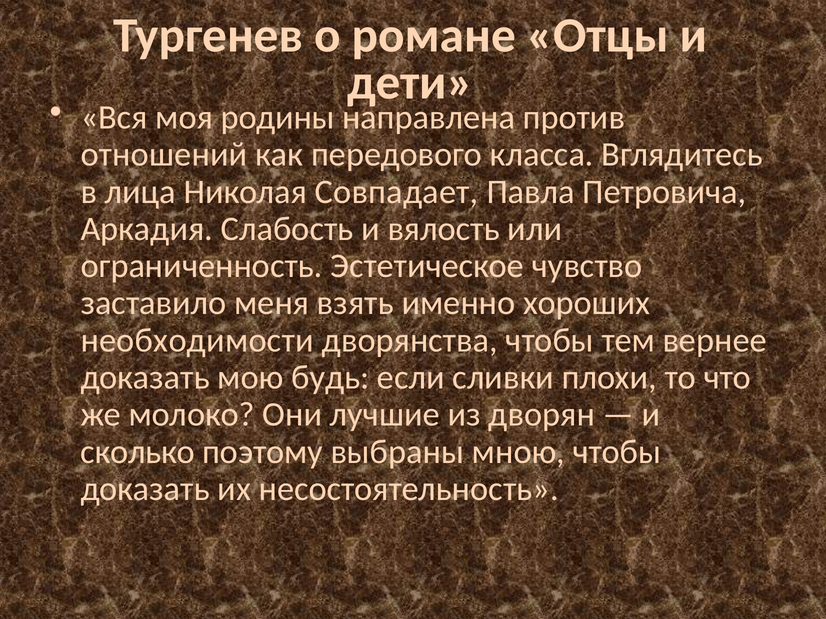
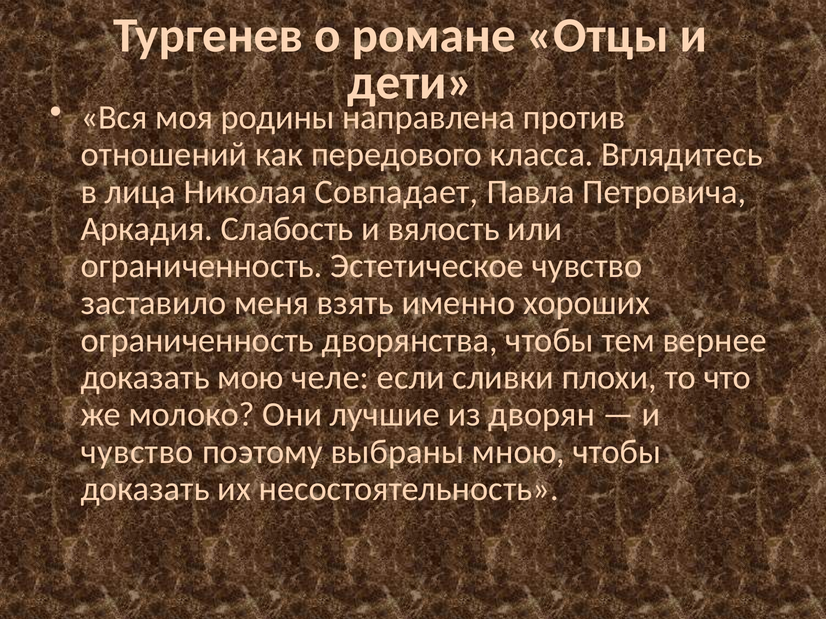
необходимости at (197, 341): необходимости -> ограниченность
будь: будь -> челе
сколько at (138, 452): сколько -> чувство
